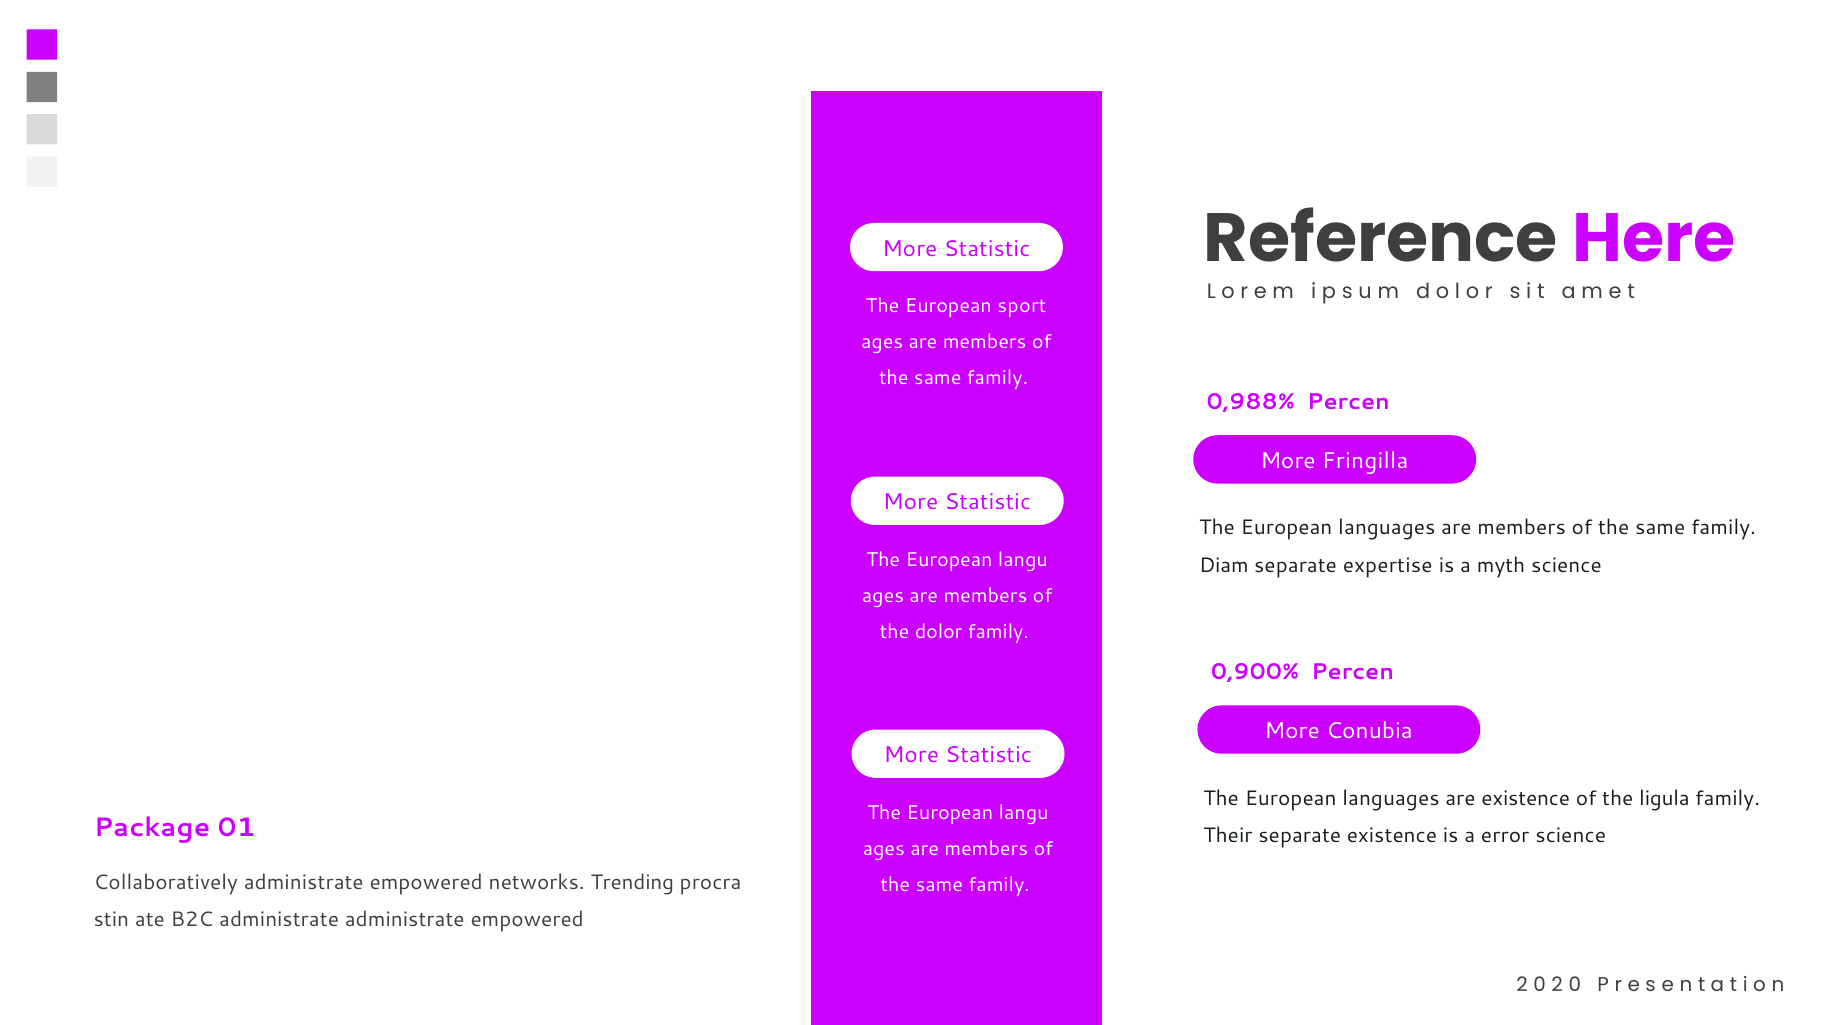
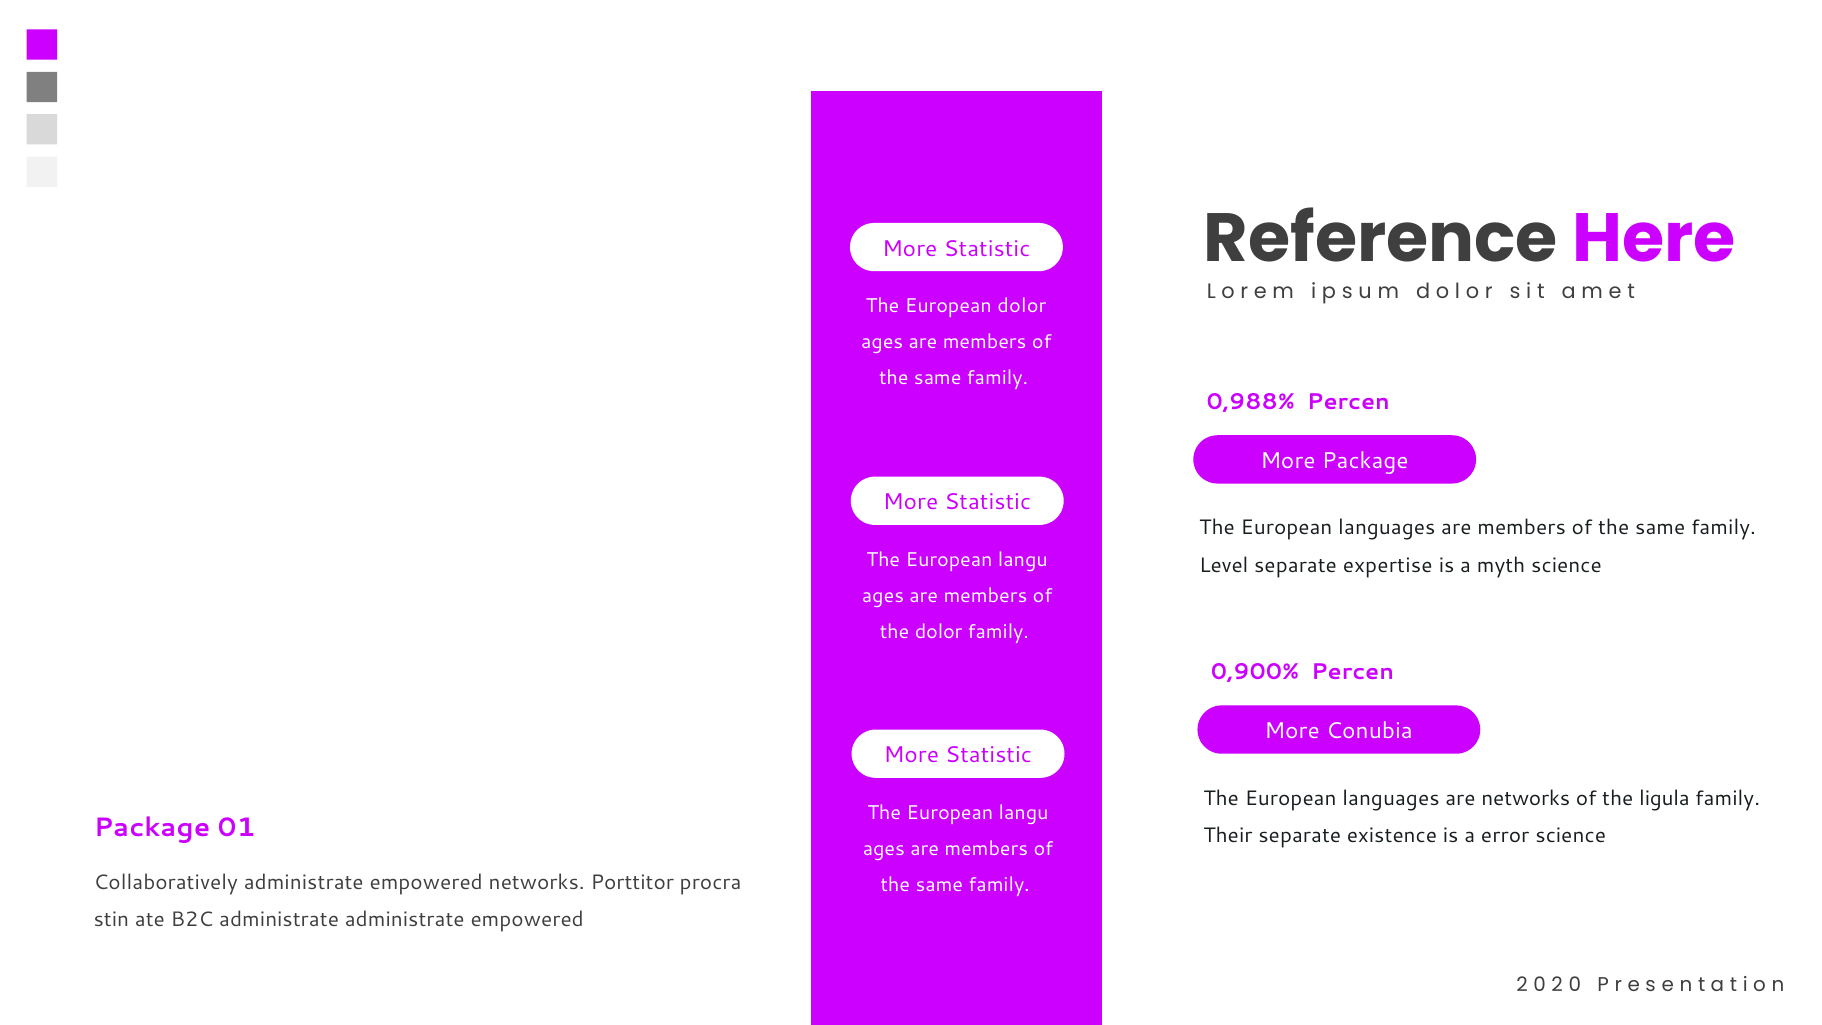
European sport: sport -> dolor
More Fringilla: Fringilla -> Package
Diam: Diam -> Level
are existence: existence -> networks
Trending: Trending -> Porttitor
